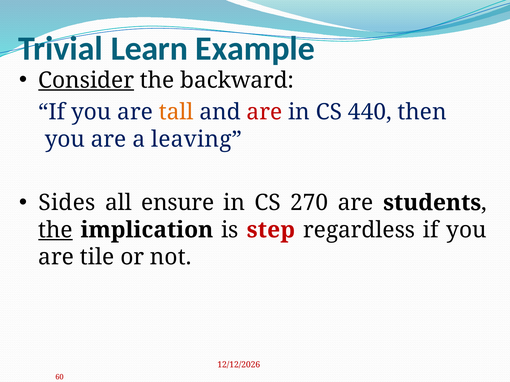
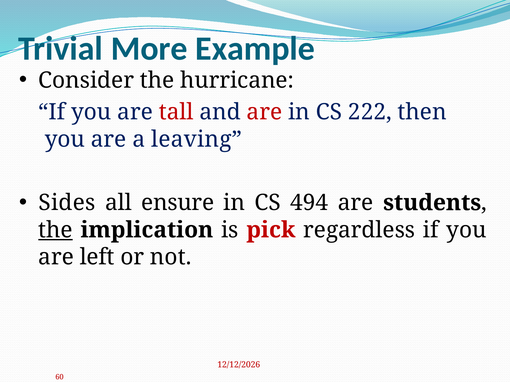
Learn: Learn -> More
Consider underline: present -> none
backward: backward -> hurricane
tall colour: orange -> red
440: 440 -> 222
270: 270 -> 494
step: step -> pick
tile: tile -> left
